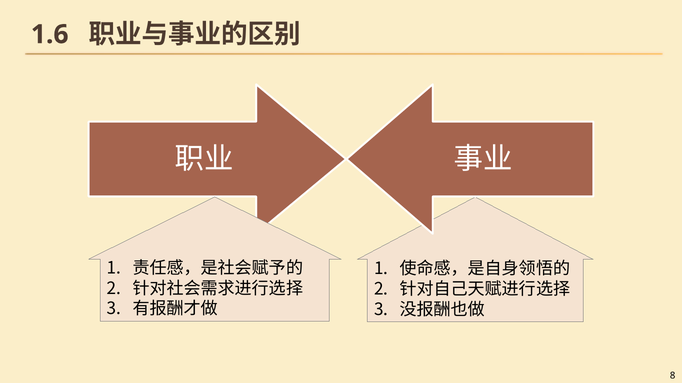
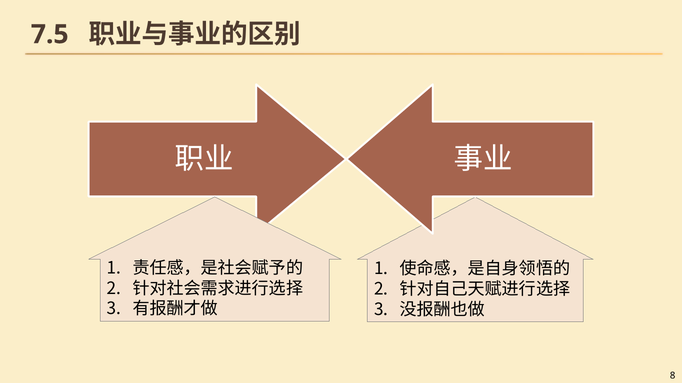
1.6: 1.6 -> 7.5
